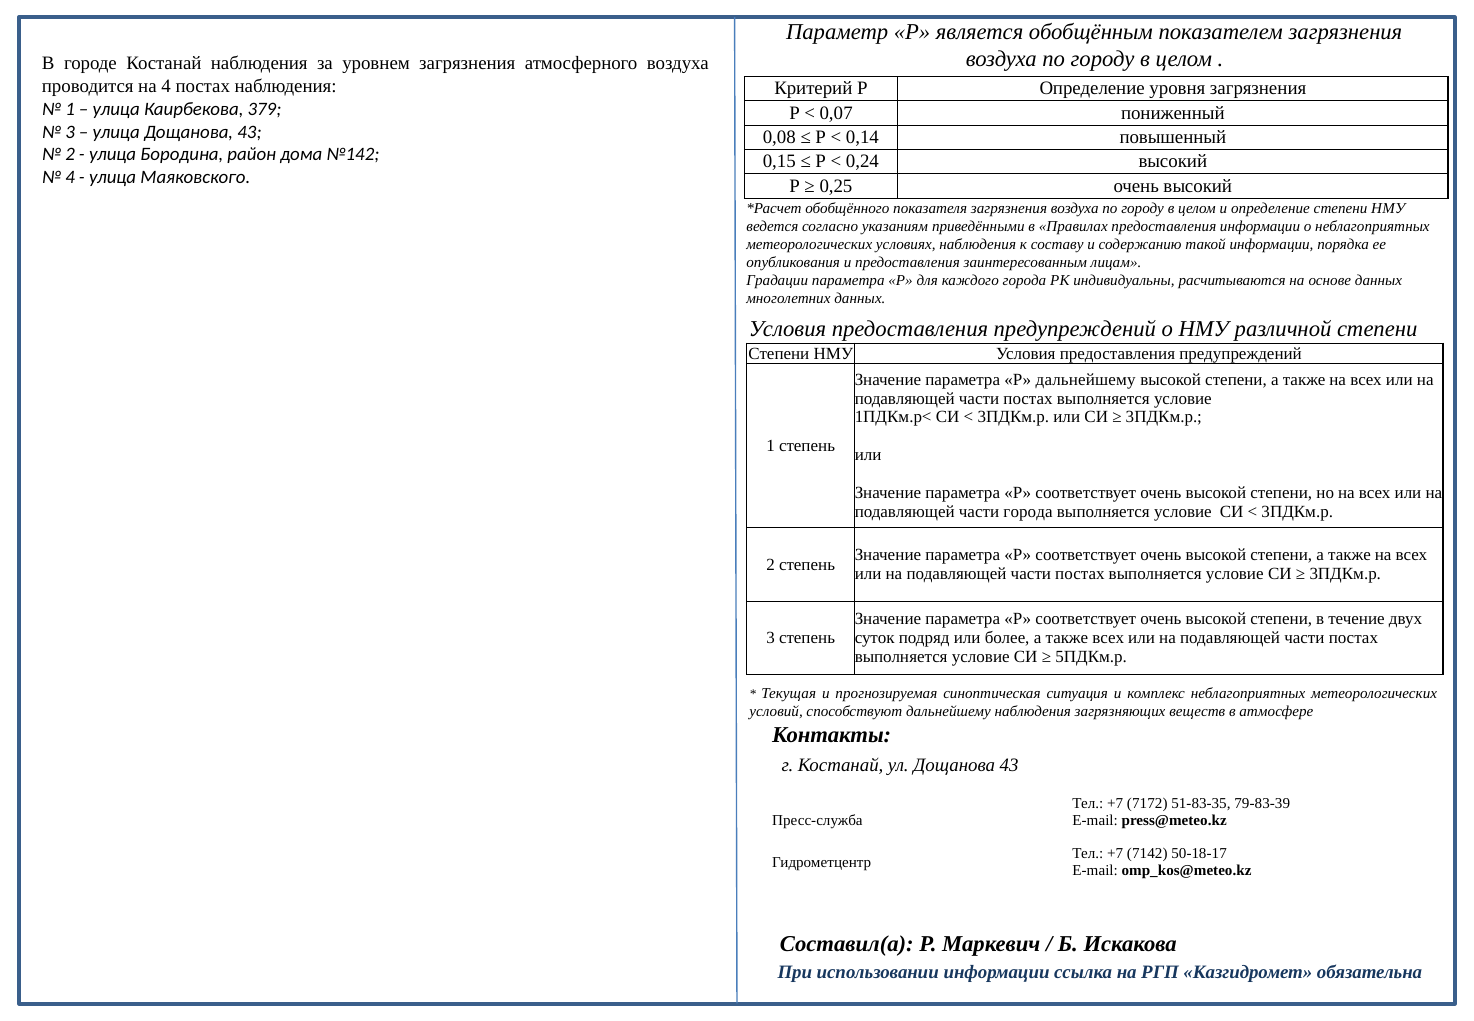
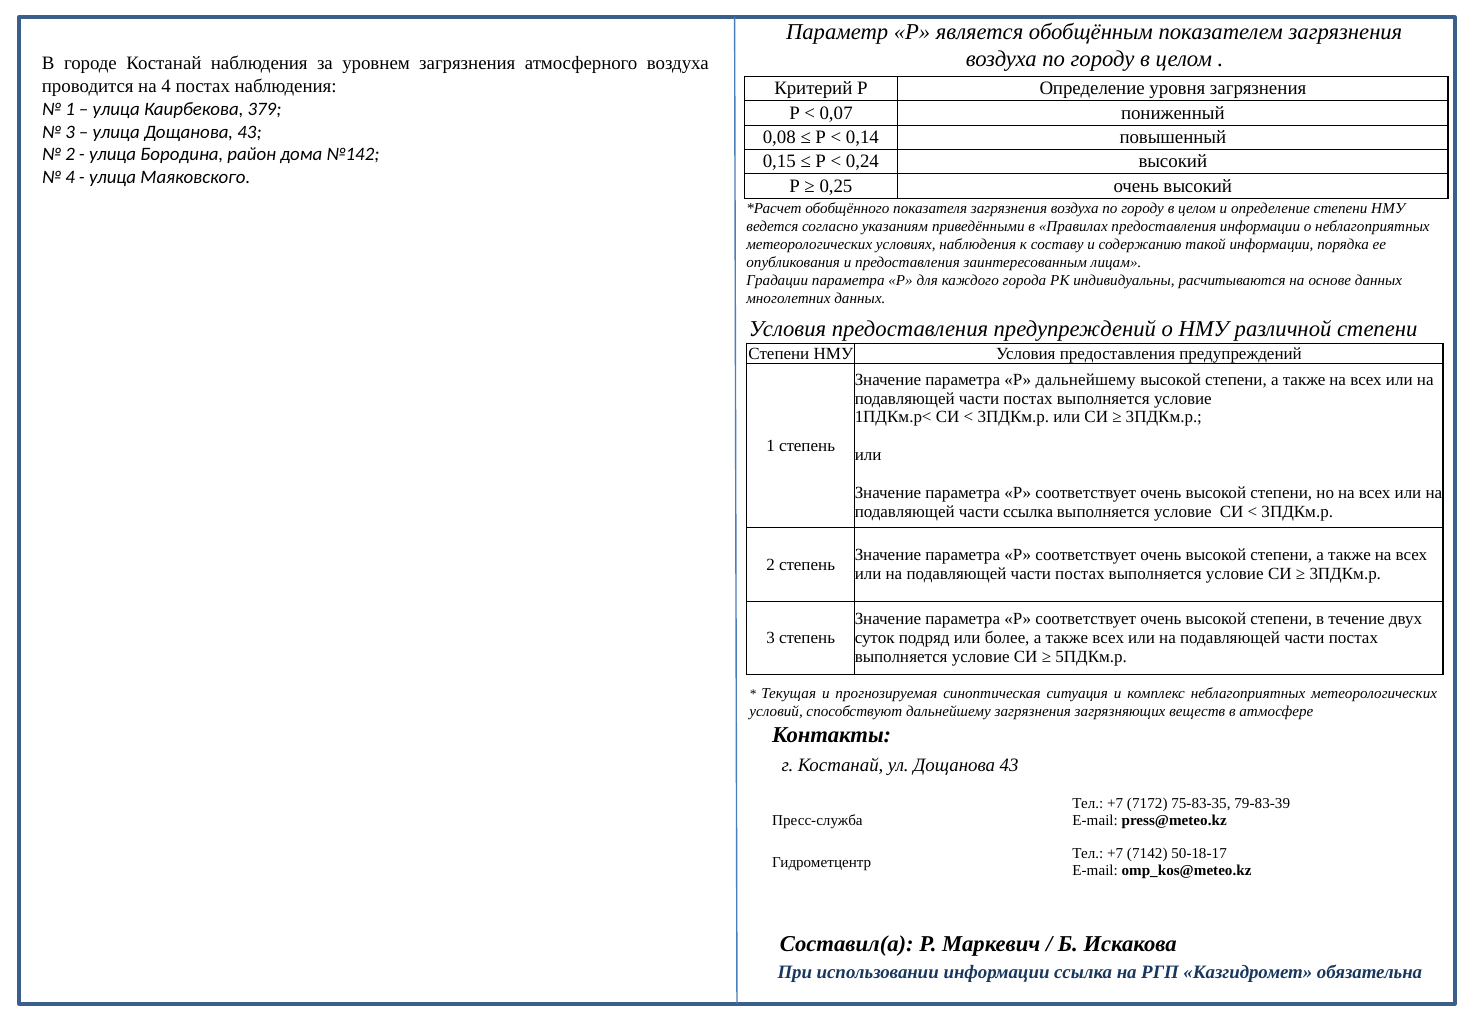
части города: города -> ссылка
дальнейшему наблюдения: наблюдения -> загрязнения
51-83-35: 51-83-35 -> 75-83-35
